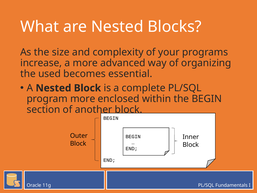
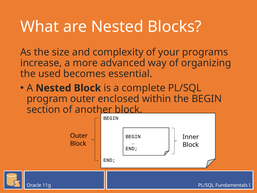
program more: more -> outer
